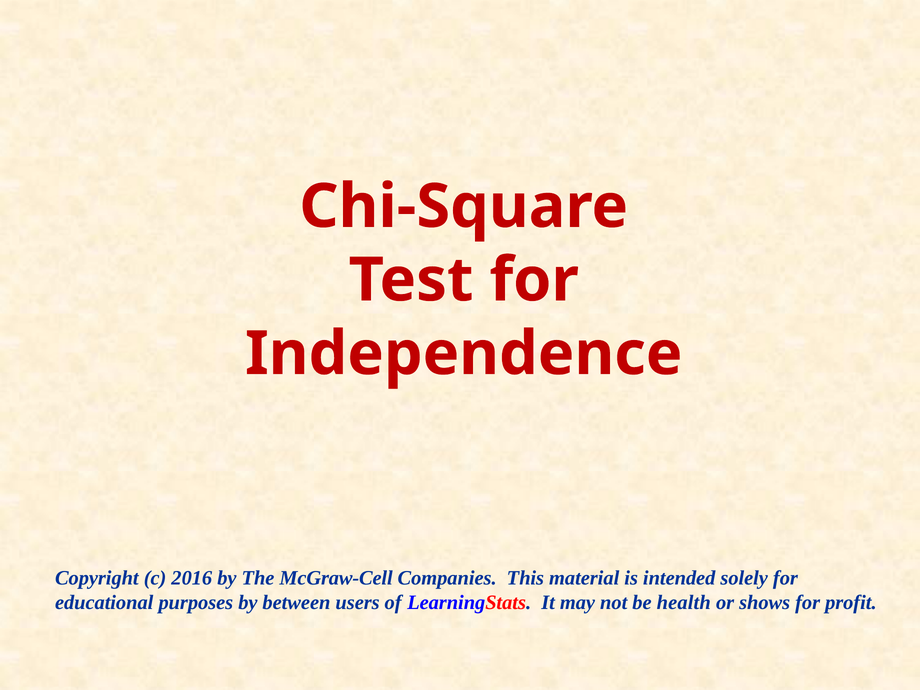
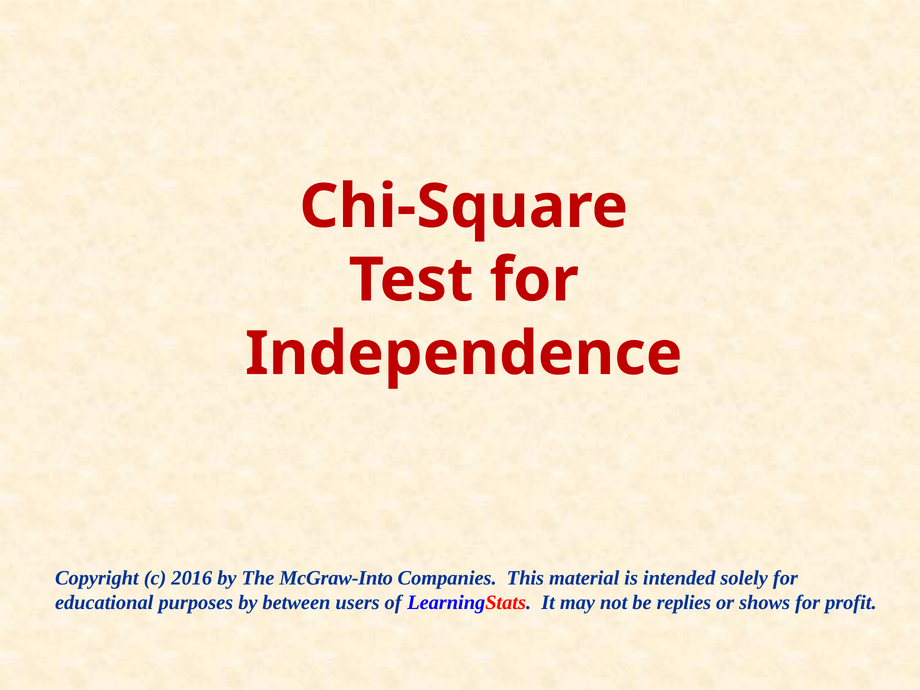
McGraw-Cell: McGraw-Cell -> McGraw-Into
health: health -> replies
